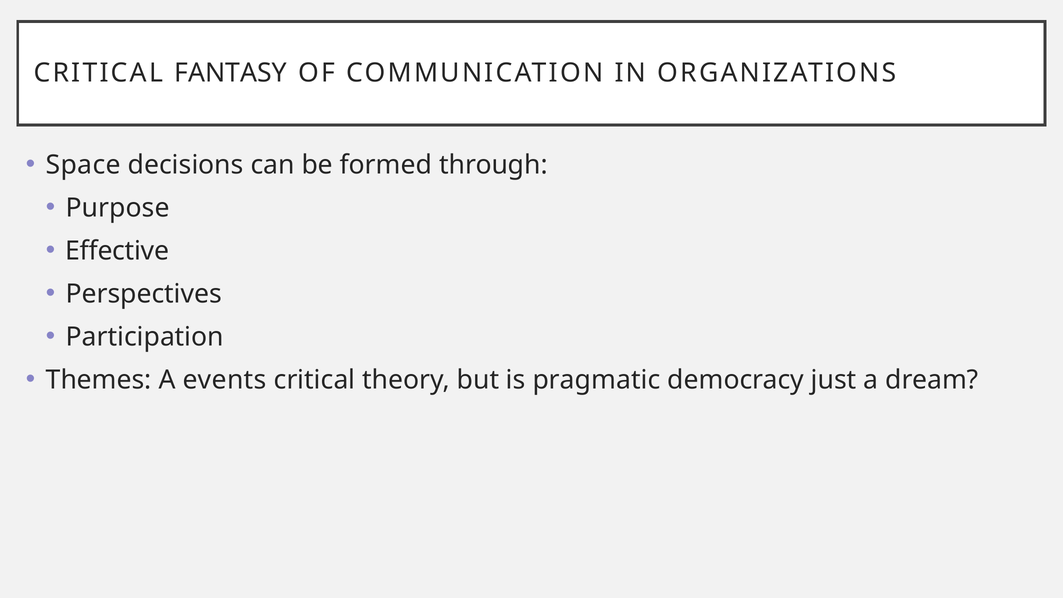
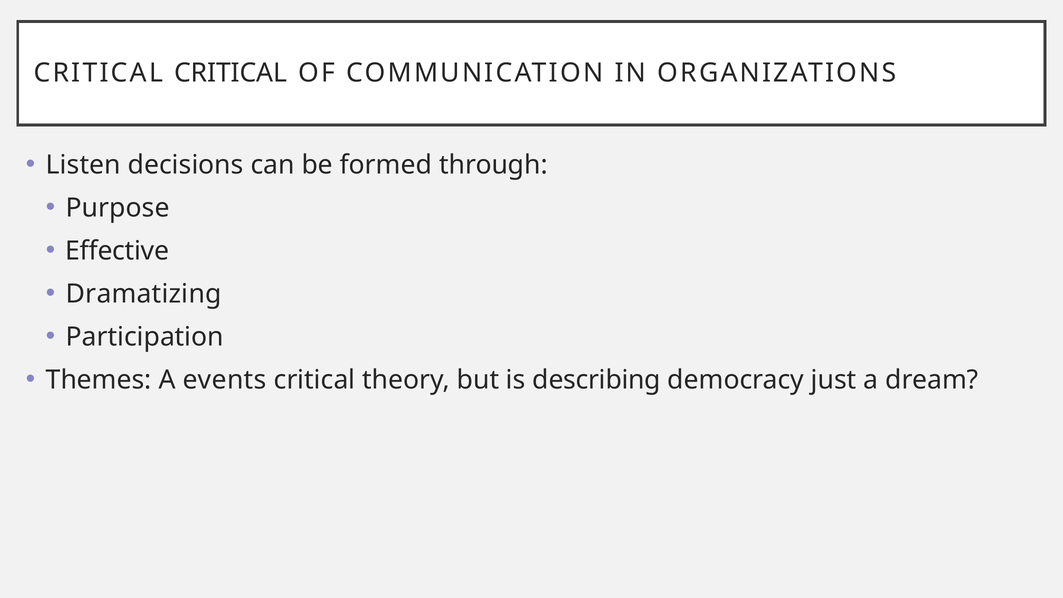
CRITICAL FANTASY: FANTASY -> CRITICAL
Space: Space -> Listen
Perspectives: Perspectives -> Dramatizing
pragmatic: pragmatic -> describing
